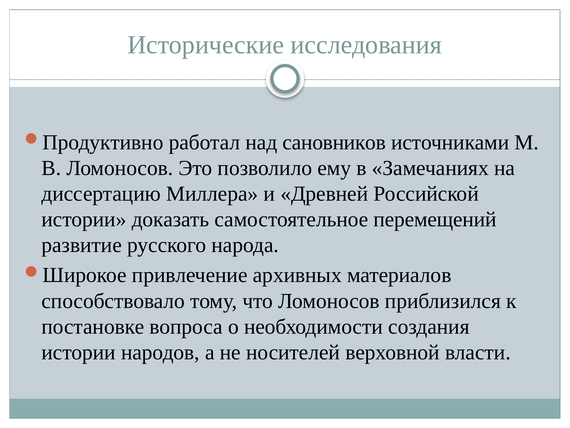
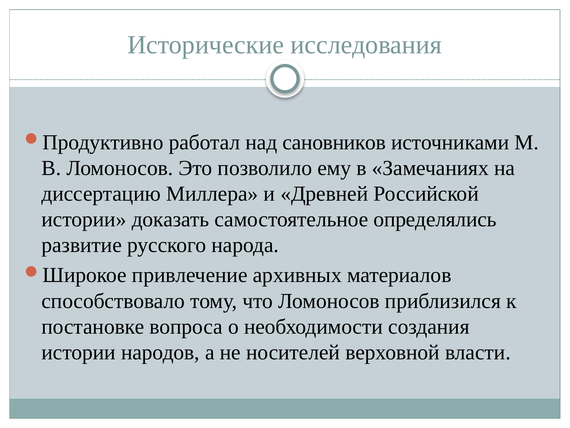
перемещений: перемещений -> определялись
